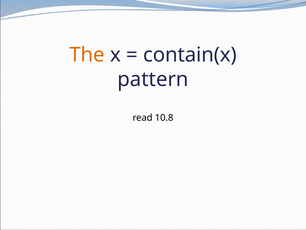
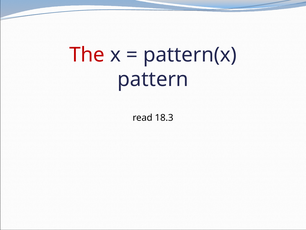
The colour: orange -> red
contain(x: contain(x -> pattern(x
10.8: 10.8 -> 18.3
